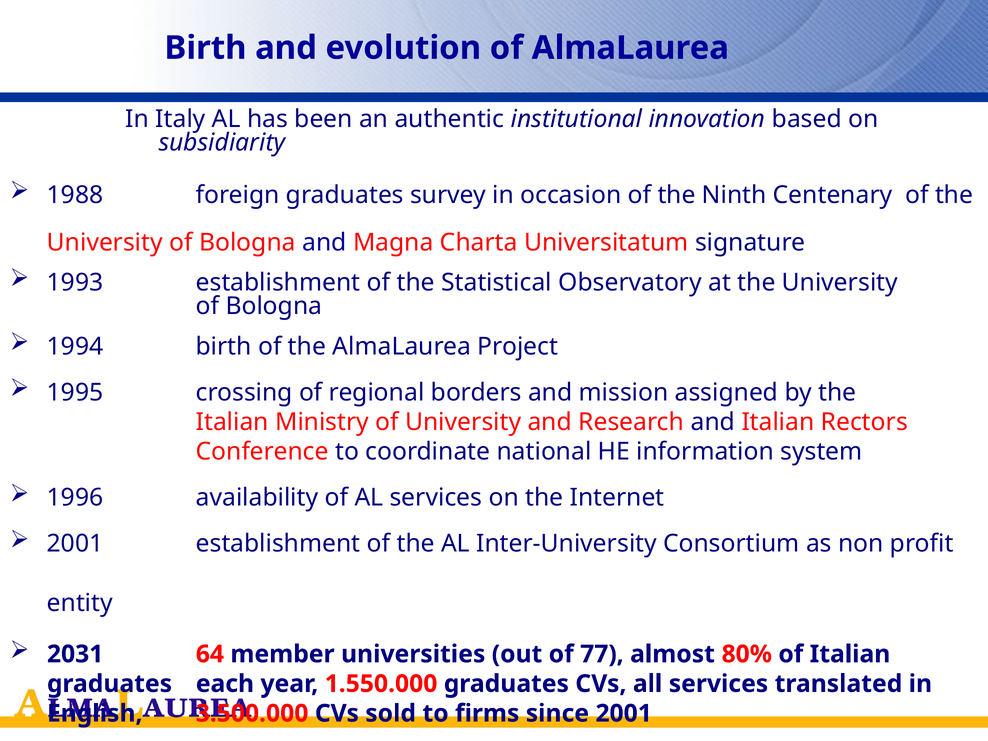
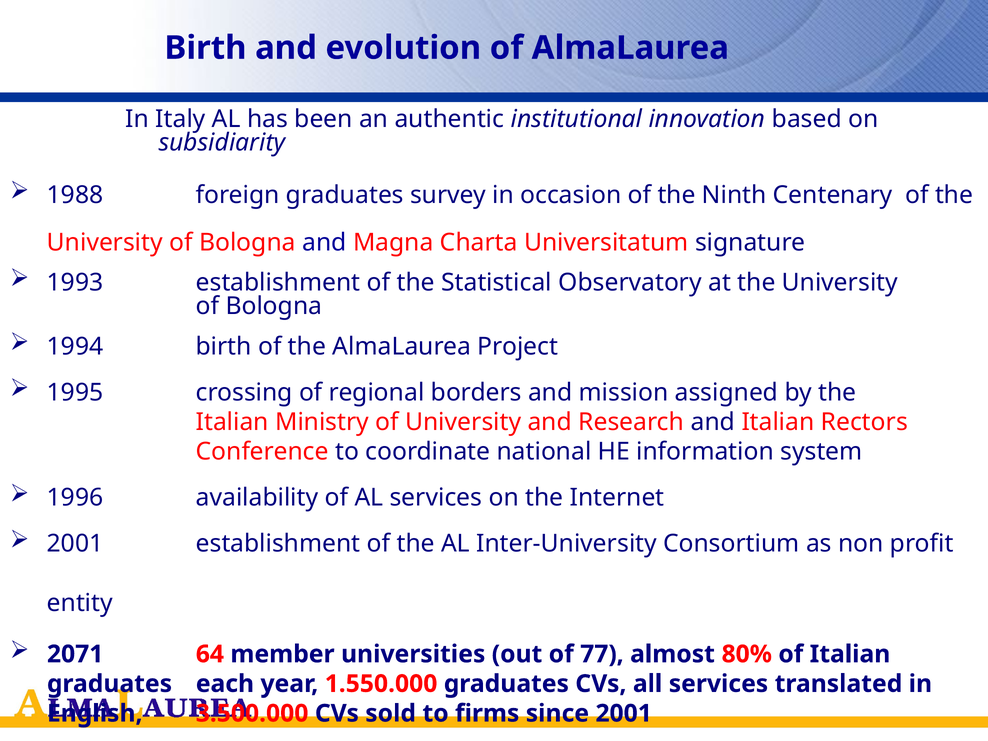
2031: 2031 -> 2071
